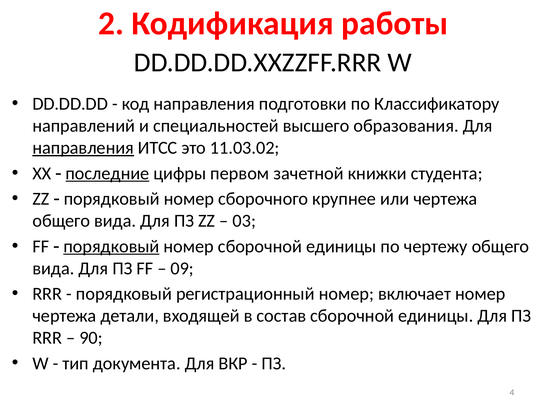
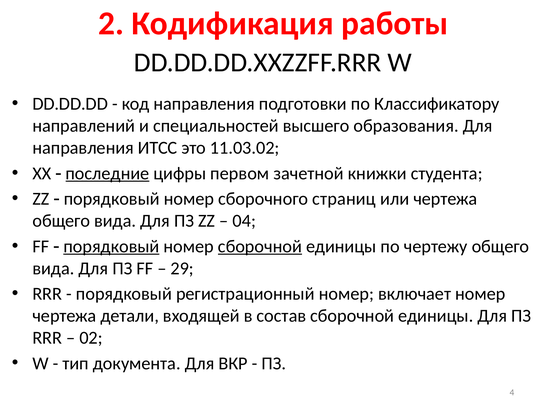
направления at (83, 148) underline: present -> none
крупнее: крупнее -> страниц
03: 03 -> 04
сборочной at (260, 246) underline: none -> present
09: 09 -> 29
90: 90 -> 02
